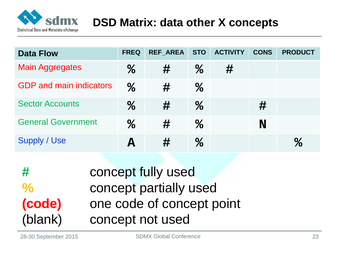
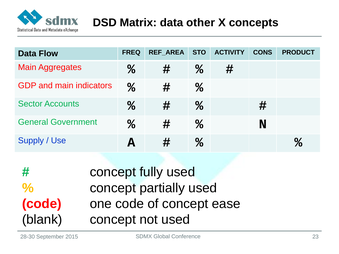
point: point -> ease
